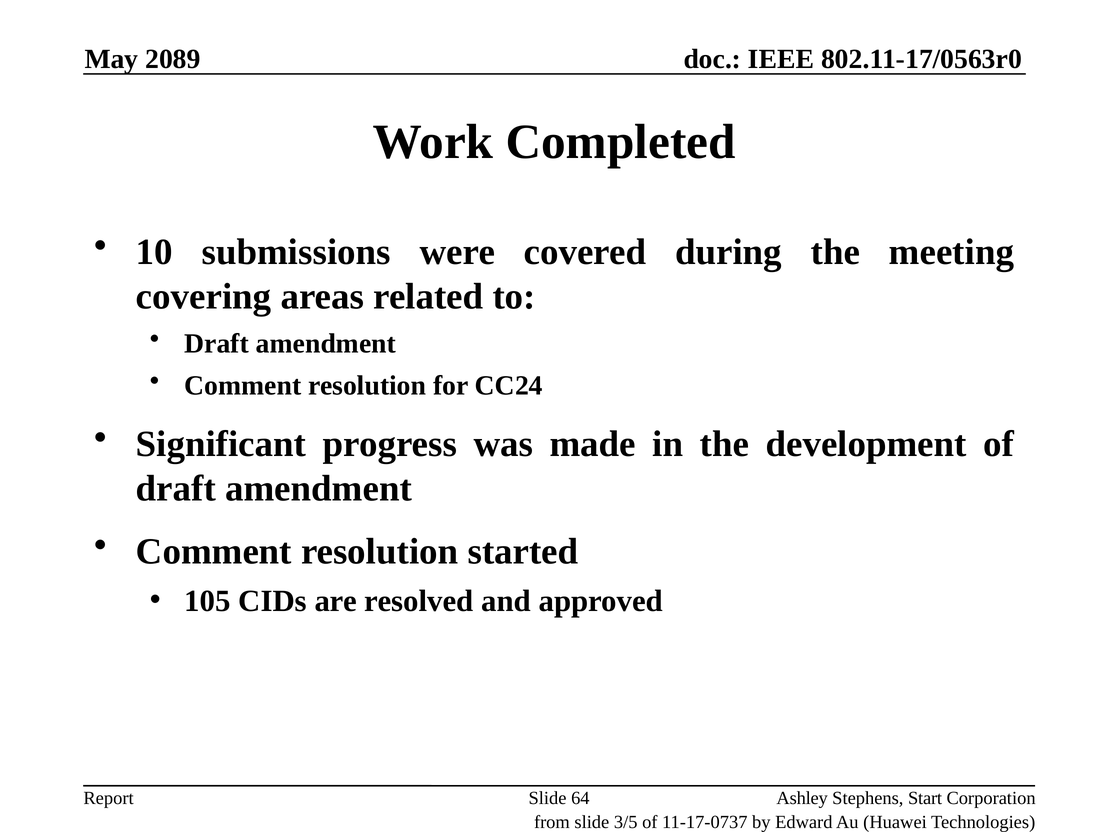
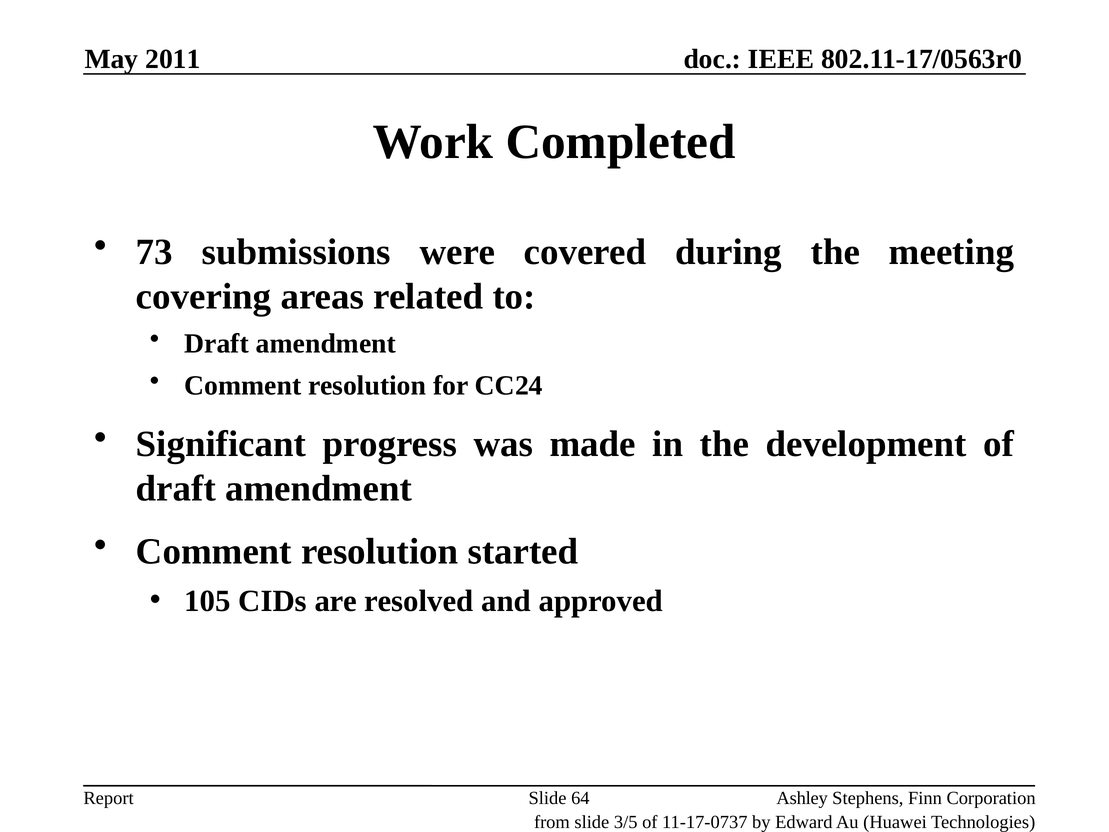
2089: 2089 -> 2011
10: 10 -> 73
Start: Start -> Finn
